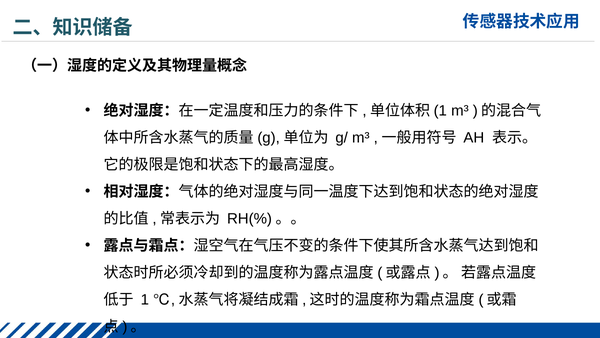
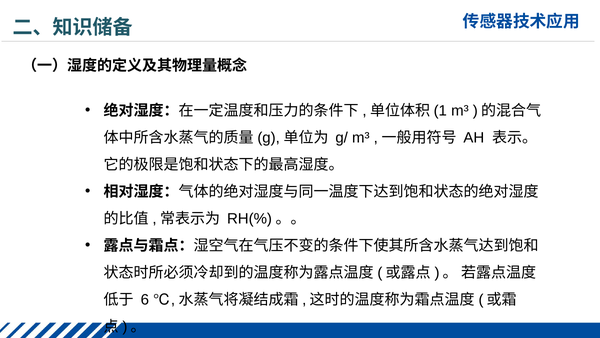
1: 1 -> 6
